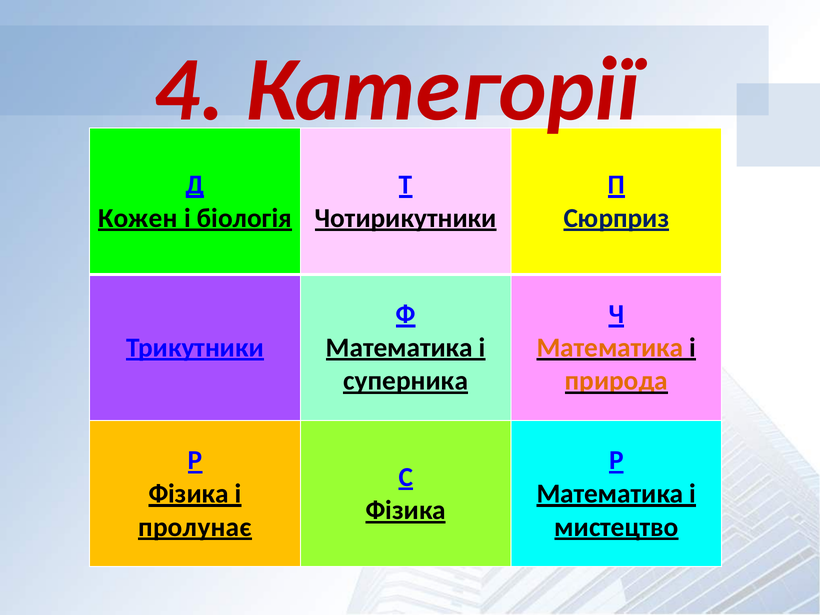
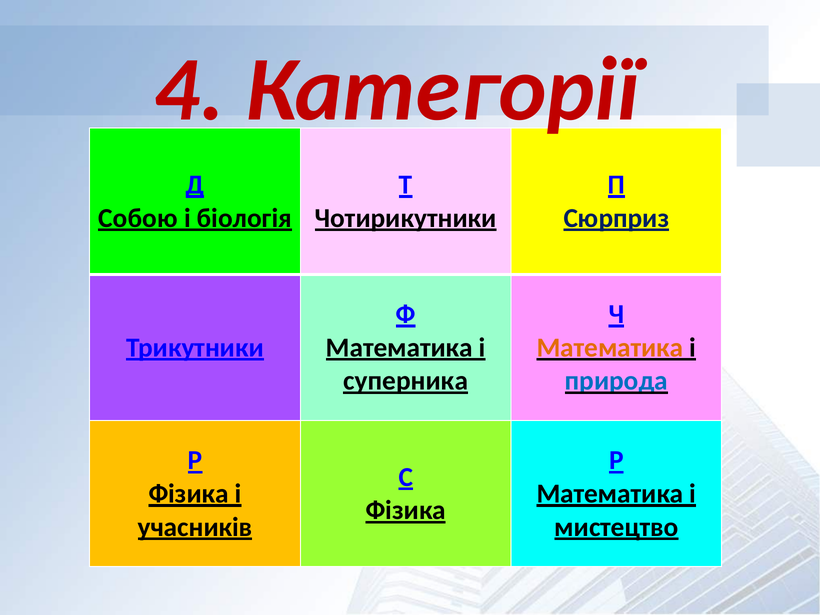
Кожен: Кожен -> Собою
природа colour: orange -> blue
пролунає: пролунає -> учасників
